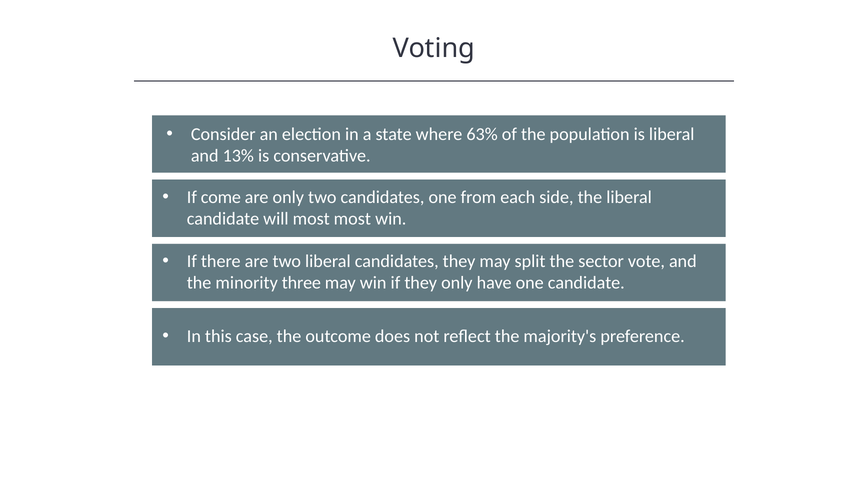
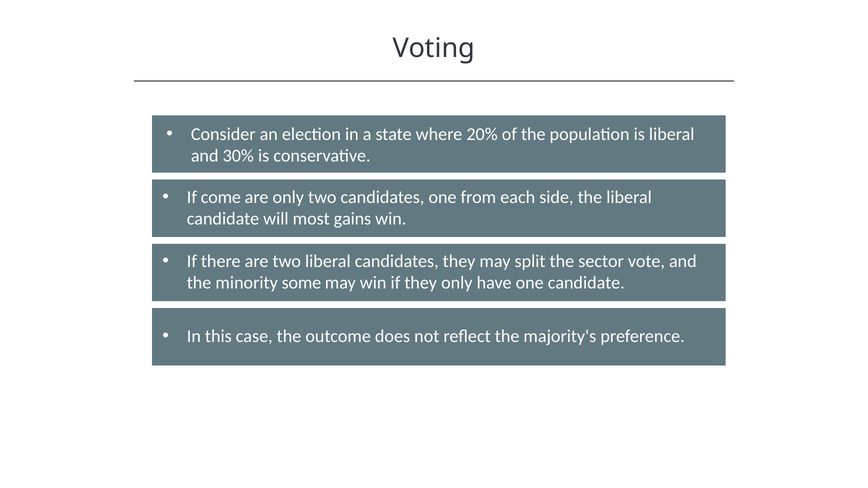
63%: 63% -> 20%
13%: 13% -> 30%
most most: most -> gains
three: three -> some
